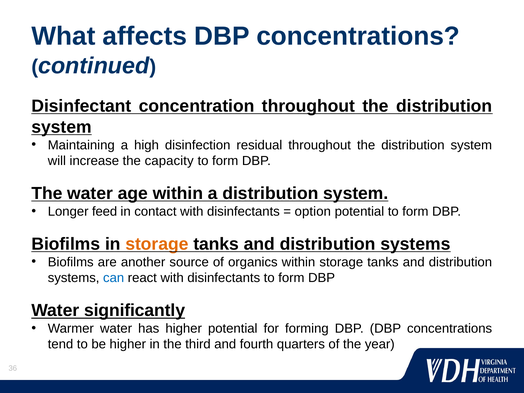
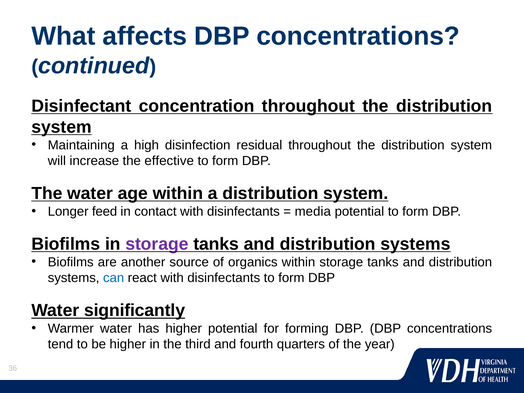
capacity: capacity -> effective
option: option -> media
storage at (157, 244) colour: orange -> purple
